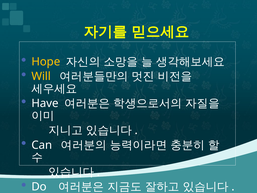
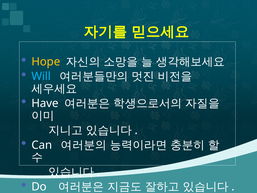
Will colour: yellow -> light blue
